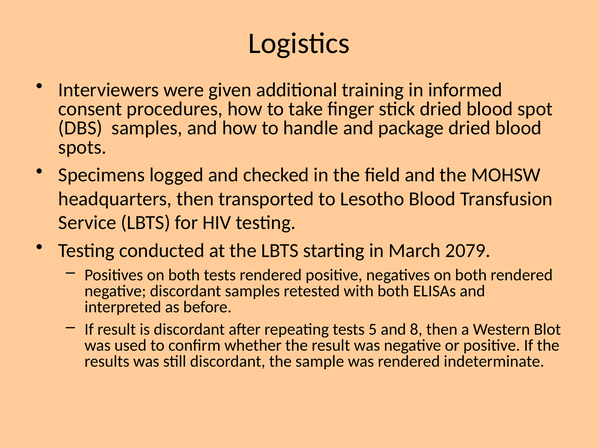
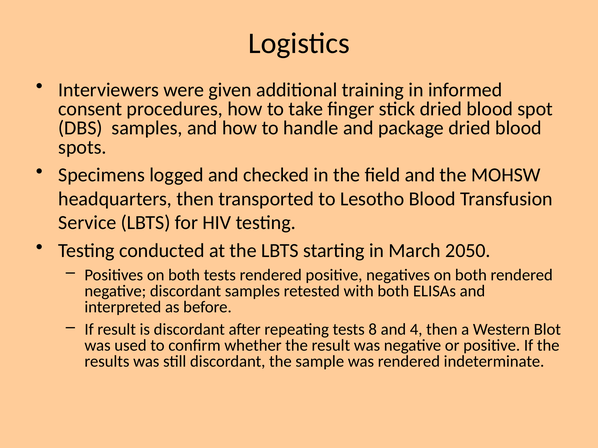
2079: 2079 -> 2050
5: 5 -> 8
8: 8 -> 4
